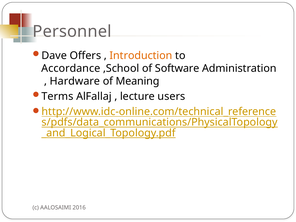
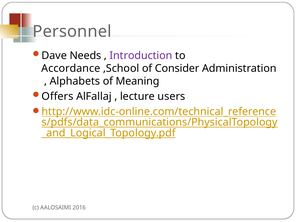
Offers: Offers -> Needs
Introduction colour: orange -> purple
Software: Software -> Consider
Hardware: Hardware -> Alphabets
Terms: Terms -> Offers
